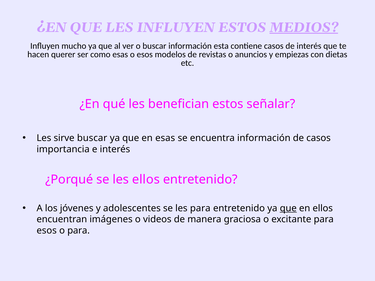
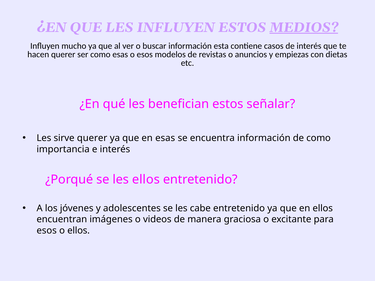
sirve buscar: buscar -> querer
de casos: casos -> como
les para: para -> cabe
que at (288, 208) underline: present -> none
o para: para -> ellos
